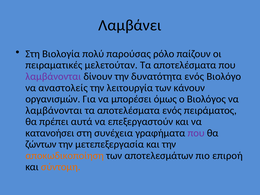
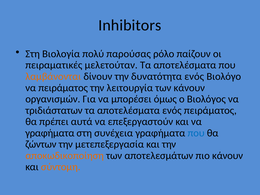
Λαμβάνει: Λαμβάνει -> Inhibitors
λαμβάνονται at (53, 76) colour: purple -> orange
να αναστολείς: αναστολείς -> πειράματος
λαμβάνονται at (54, 110): λαμβάνονται -> τριδιάστατων
κατανοήσει at (50, 133): κατανοήσει -> γραφήματα
που at (196, 133) colour: purple -> blue
πιο επιροή: επιροή -> κάνουν
